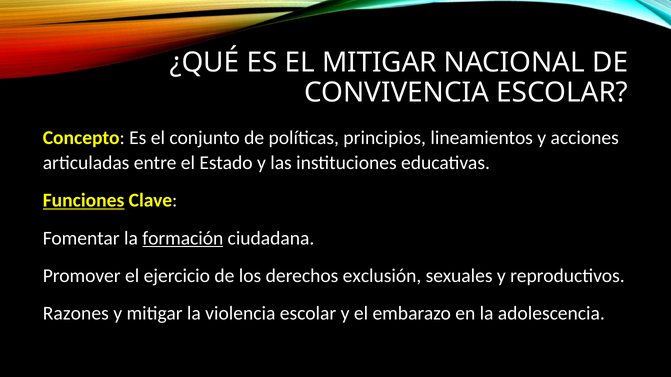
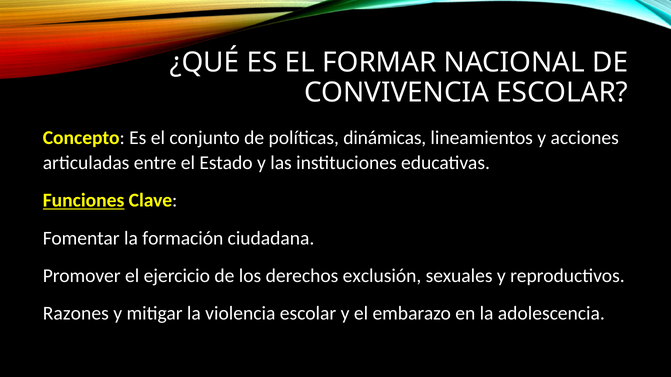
EL MITIGAR: MITIGAR -> FORMAR
principios: principios -> dinámicas
formación underline: present -> none
